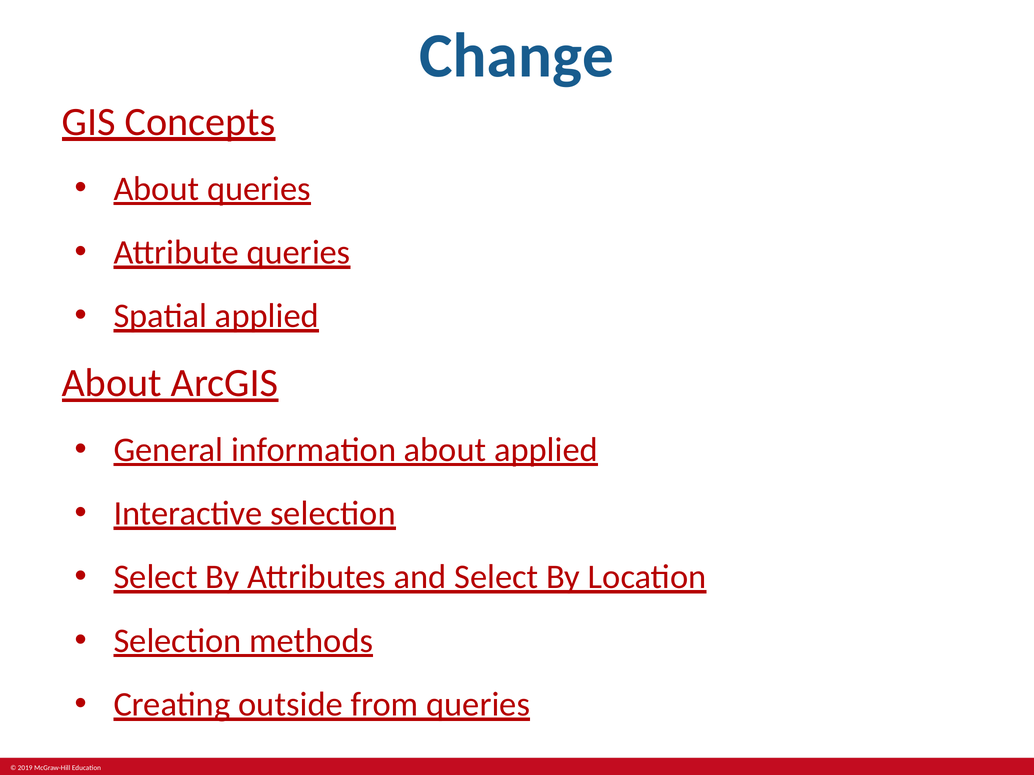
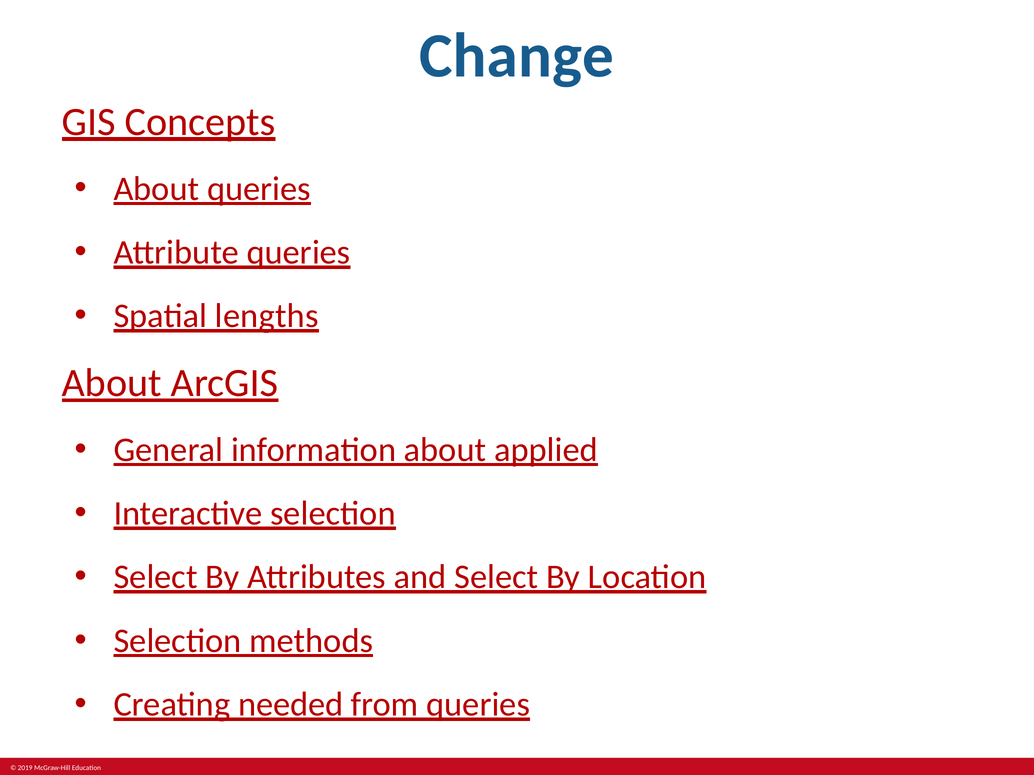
Spatial applied: applied -> lengths
outside: outside -> needed
